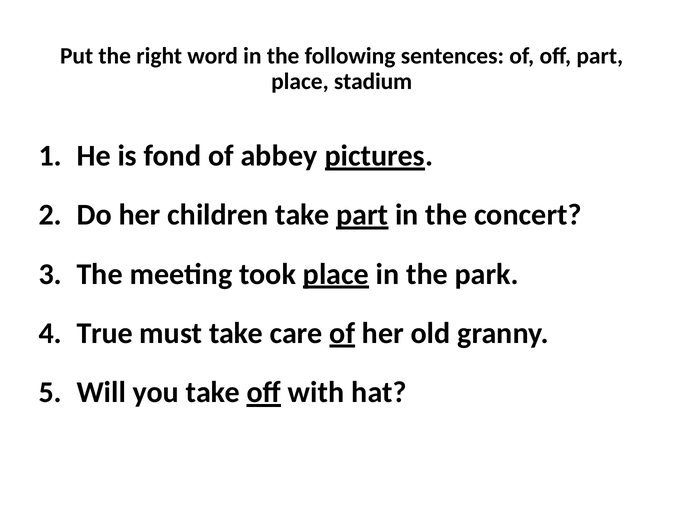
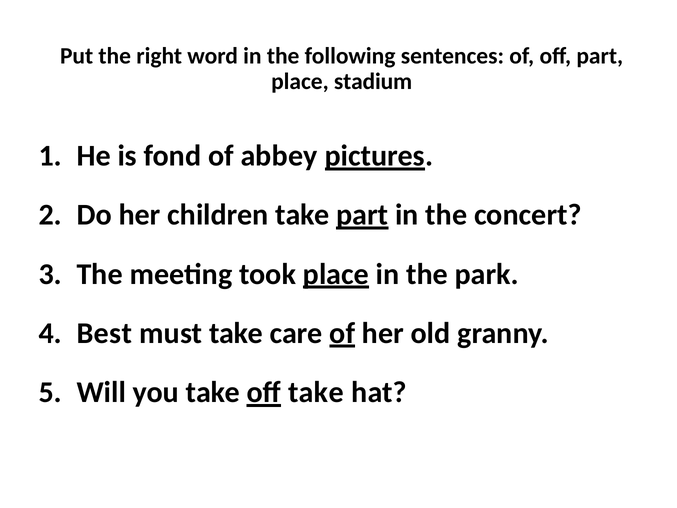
True: True -> Best
with at (316, 392): with -> take
